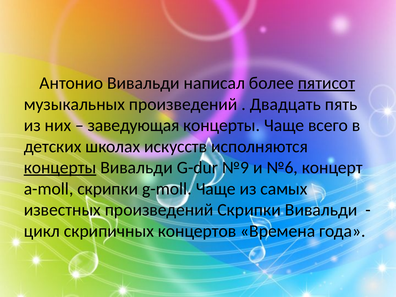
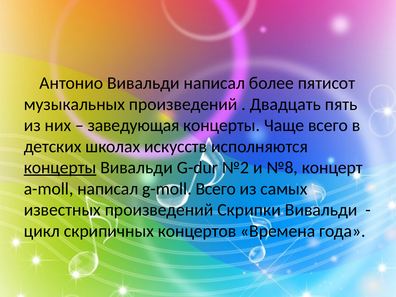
пятисот underline: present -> none
№9: №9 -> №2
№6: №6 -> №8
a-moll скрипки: скрипки -> написал
g-moll Чаще: Чаще -> Всего
